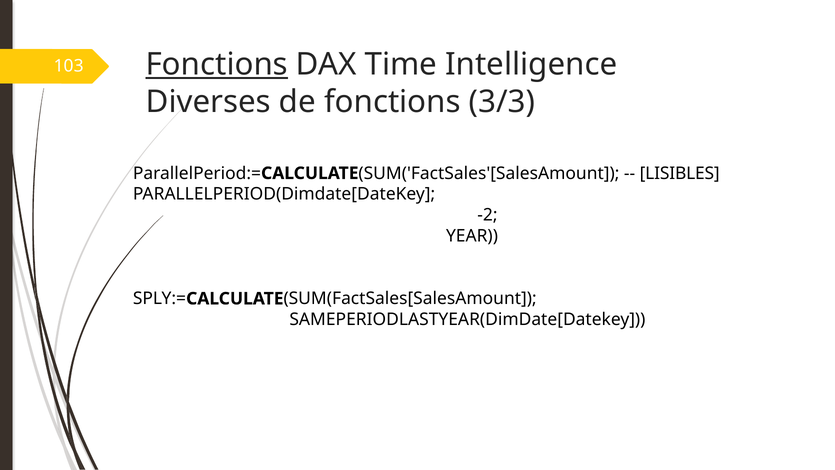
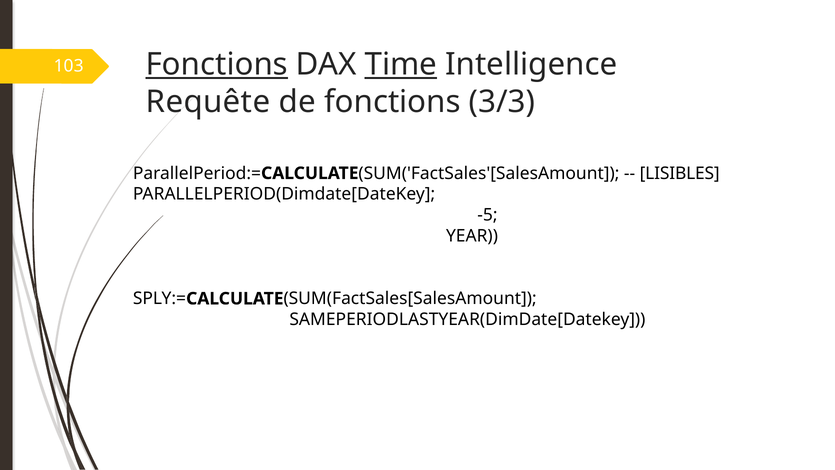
Time underline: none -> present
Diverses: Diverses -> Requête
-2: -2 -> -5
